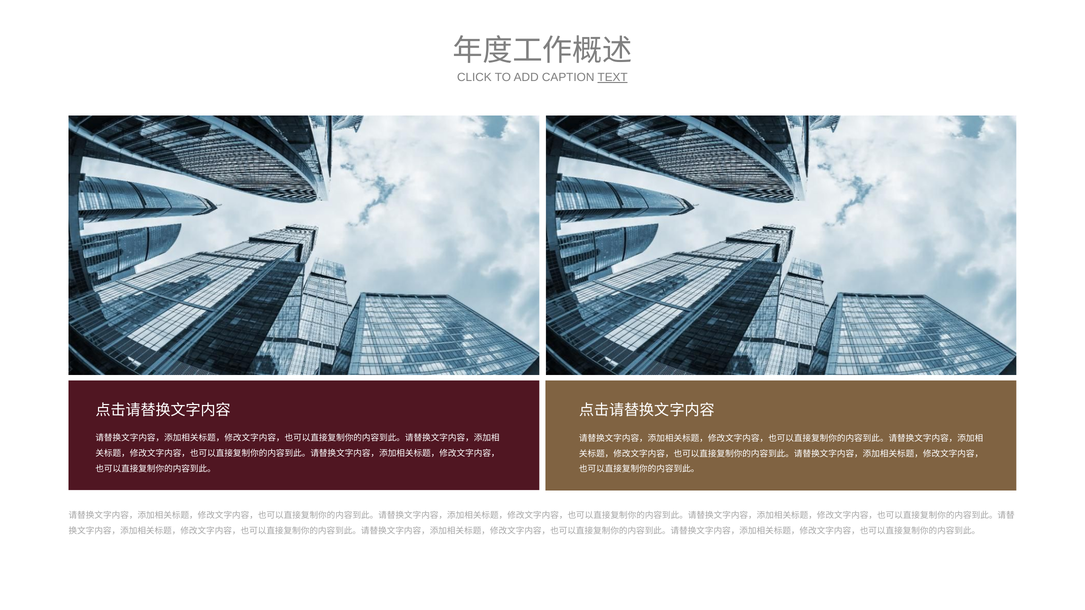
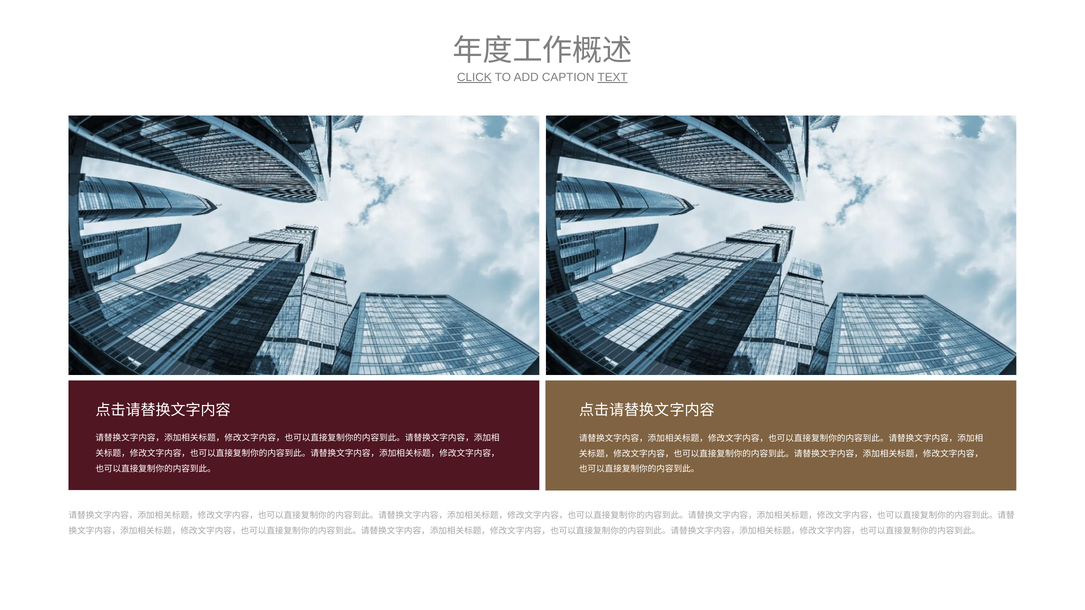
CLICK underline: none -> present
